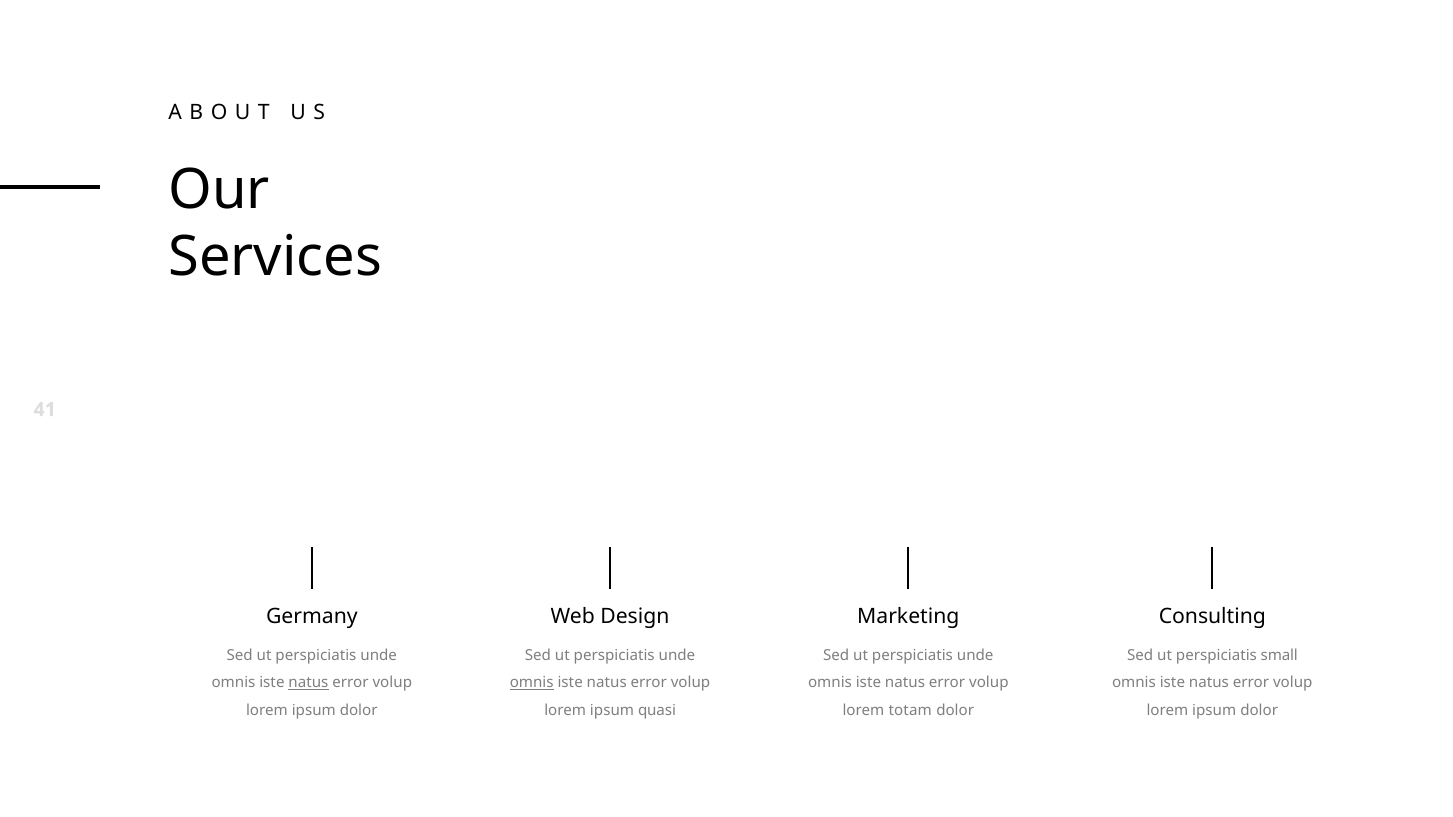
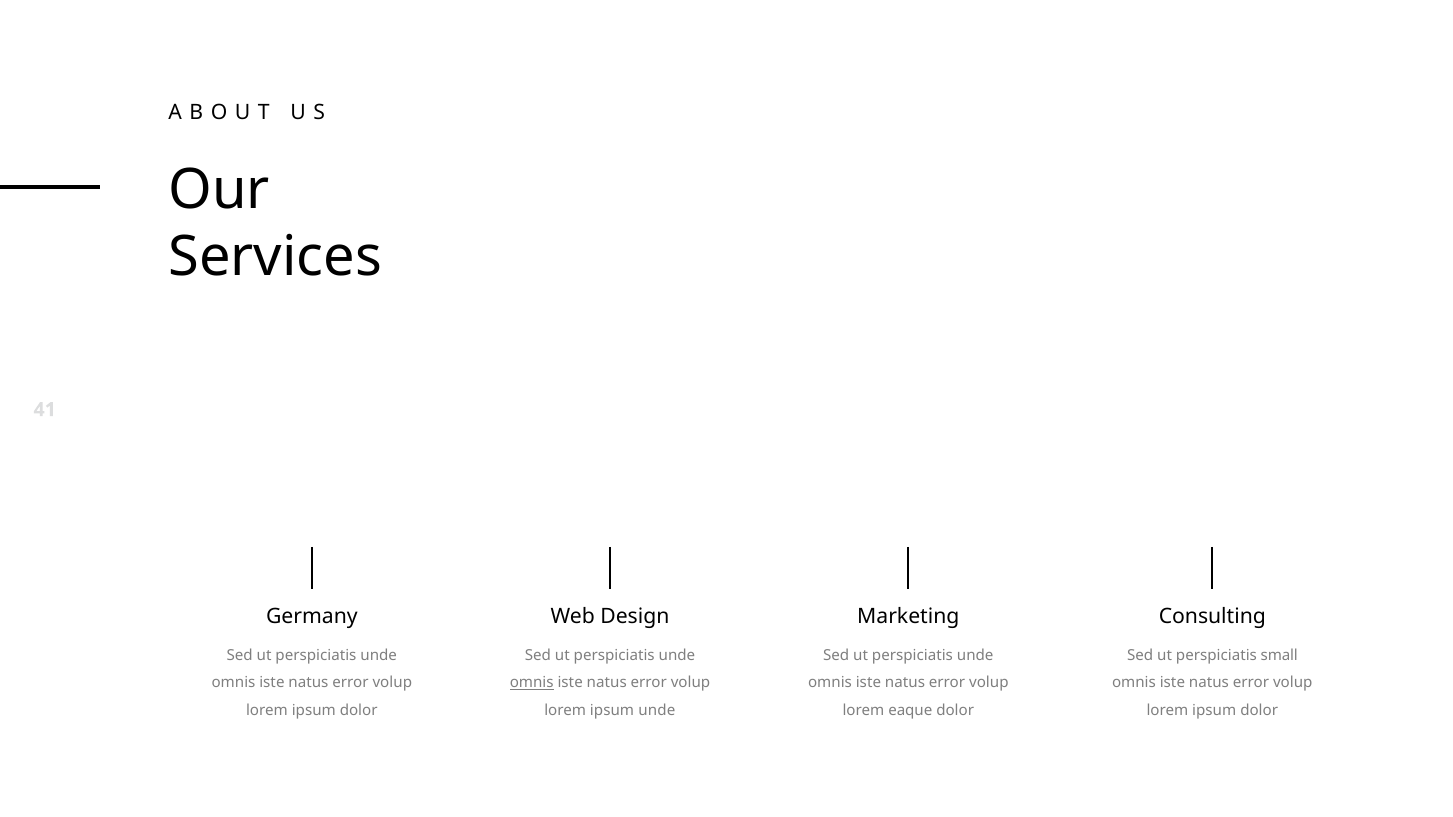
natus at (308, 683) underline: present -> none
ipsum quasi: quasi -> unde
totam: totam -> eaque
